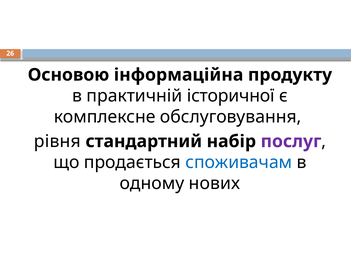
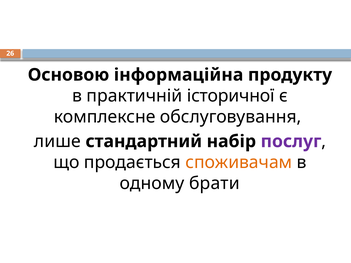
рівня: рівня -> лише
споживачам colour: blue -> orange
нових: нових -> брати
